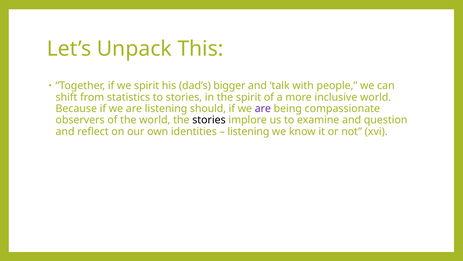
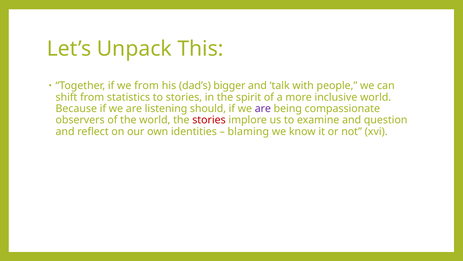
we spirit: spirit -> from
stories at (209, 120) colour: black -> red
listening at (248, 131): listening -> blaming
